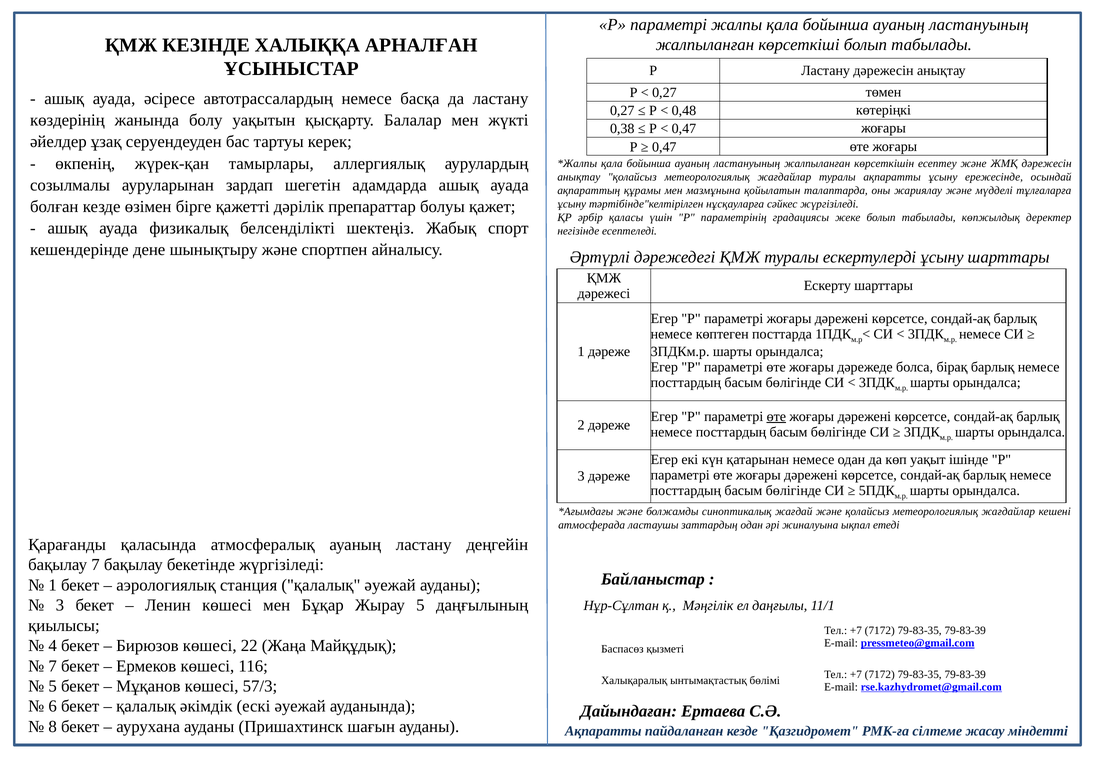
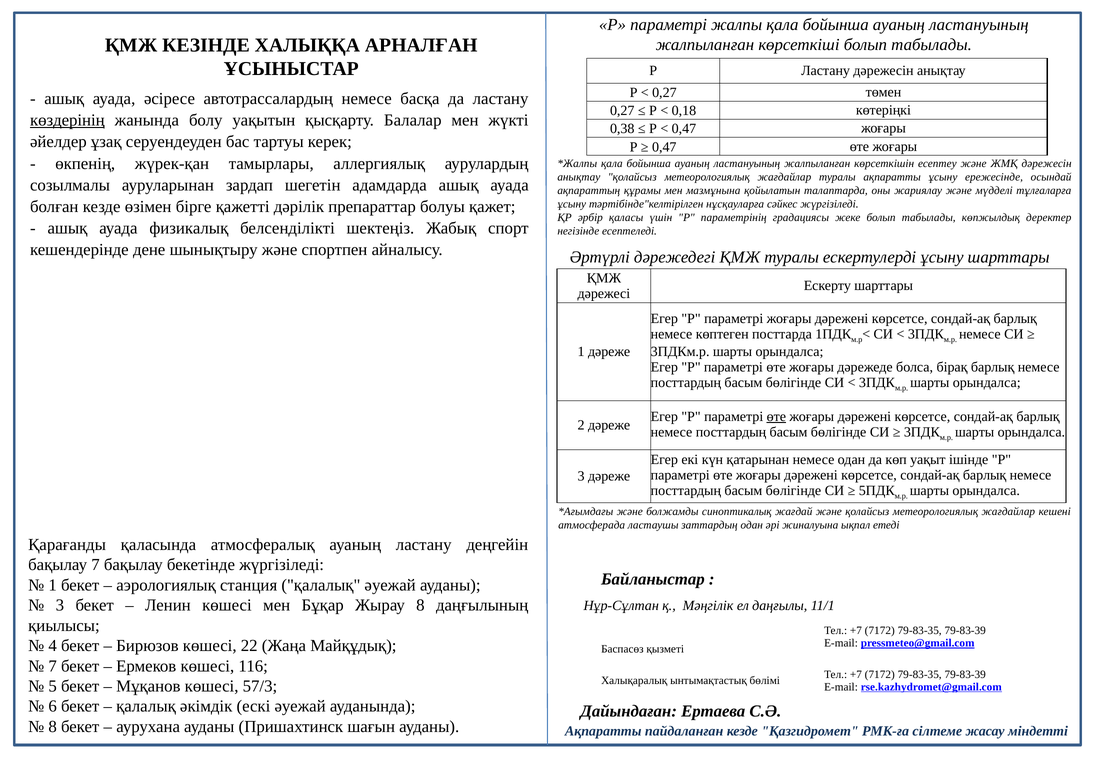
0,48: 0,48 -> 0,18
көздерінің underline: none -> present
Жырау 5: 5 -> 8
